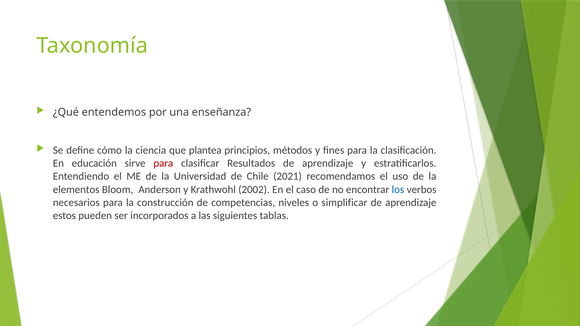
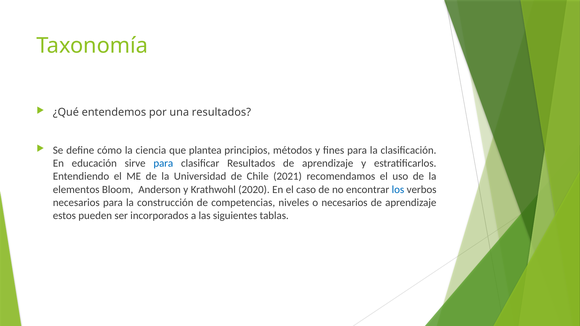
una enseñanza: enseñanza -> resultados
para at (163, 163) colour: red -> blue
2002: 2002 -> 2020
o simplificar: simplificar -> necesarios
